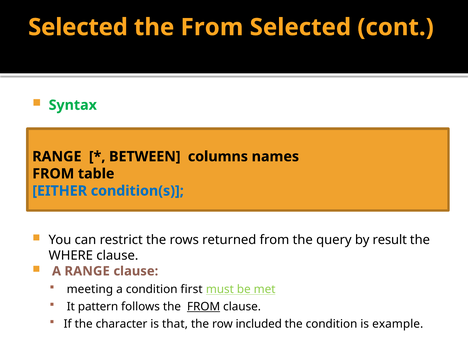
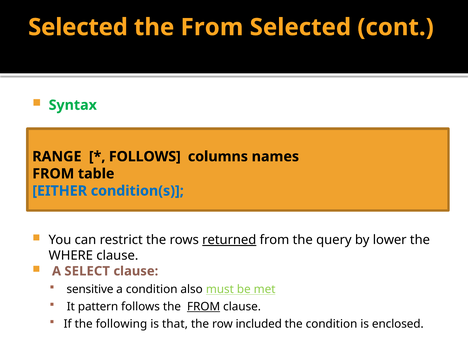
BETWEEN at (145, 157): BETWEEN -> FOLLOWS
returned underline: none -> present
result: result -> lower
A RANGE: RANGE -> SELECT
meeting: meeting -> sensitive
first: first -> also
character: character -> following
example: example -> enclosed
